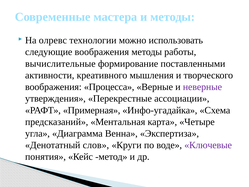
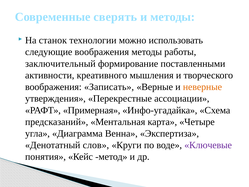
мастера: мастера -> сверять
олревс: олревс -> станок
вычислительные: вычислительные -> заключительный
Процесса: Процесса -> Записать
неверные colour: purple -> orange
